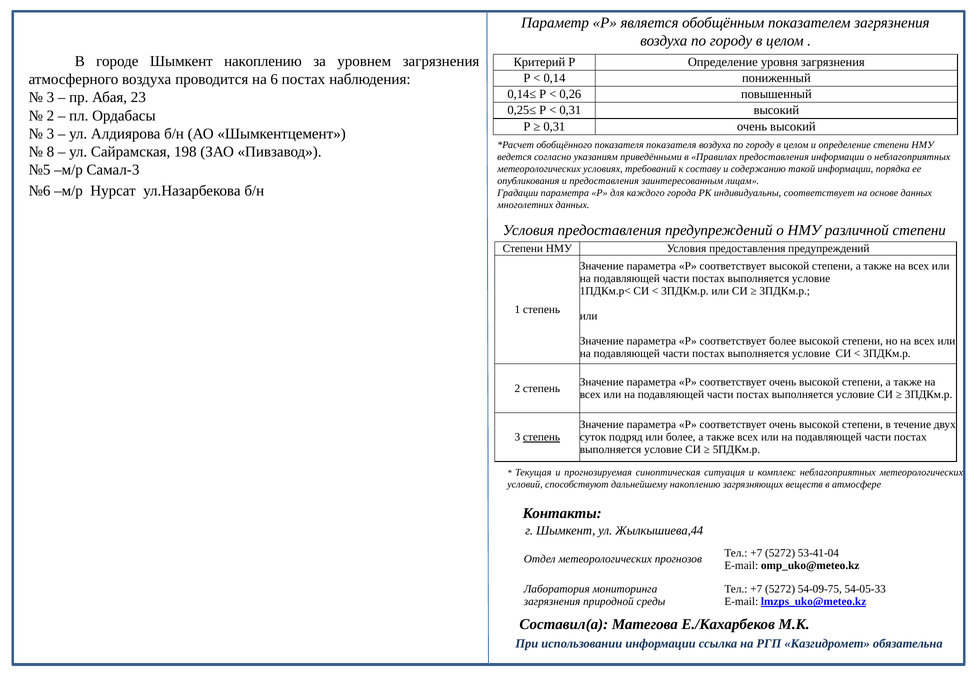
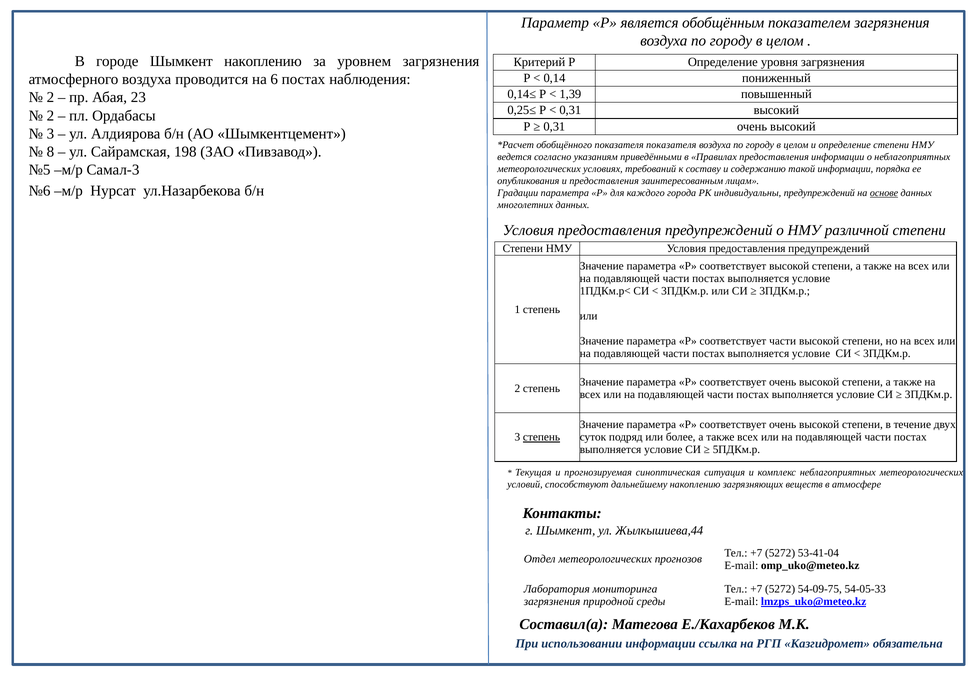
0,26: 0,26 -> 1,39
3 at (50, 98): 3 -> 2
индивидуальны соответствует: соответствует -> предупреждений
основе underline: none -> present
соответствует более: более -> части
